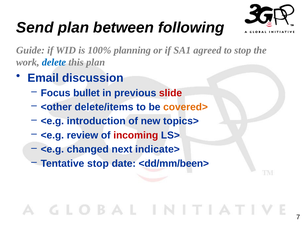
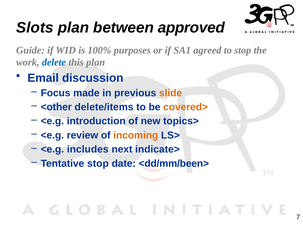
Send: Send -> Slots
following: following -> approved
planning: planning -> purposes
bullet: bullet -> made
slide colour: red -> orange
incoming colour: red -> orange
changed: changed -> includes
